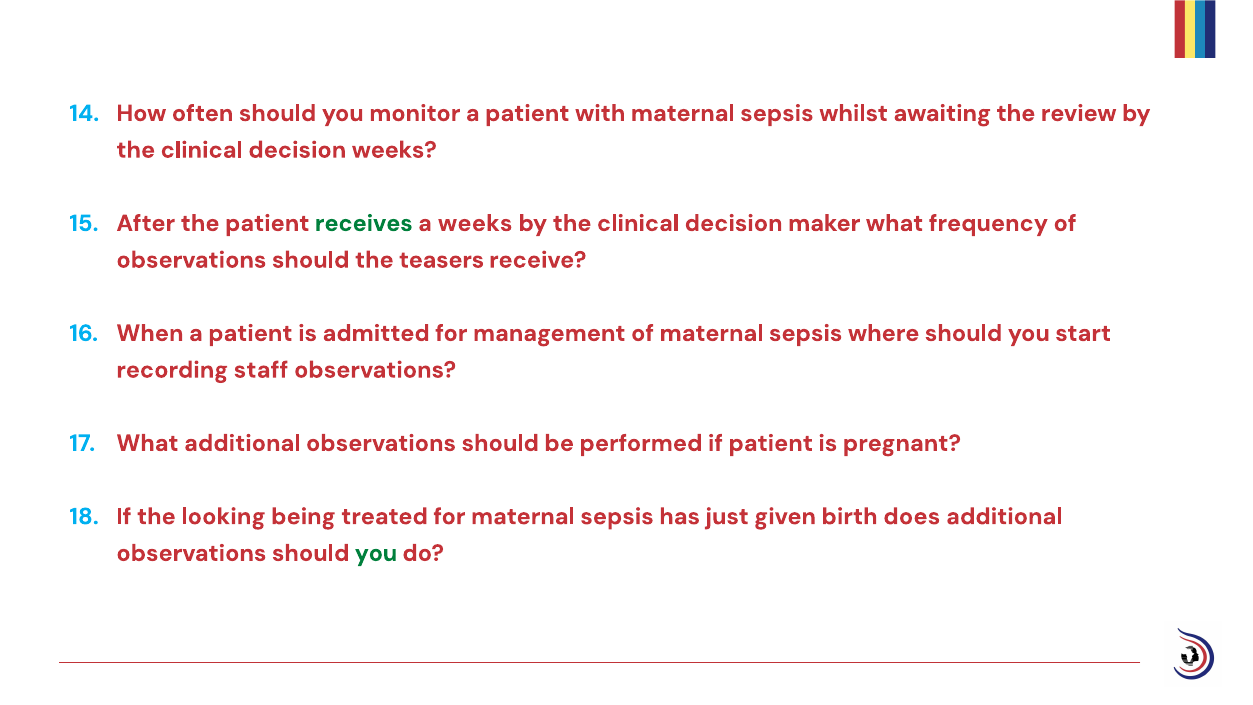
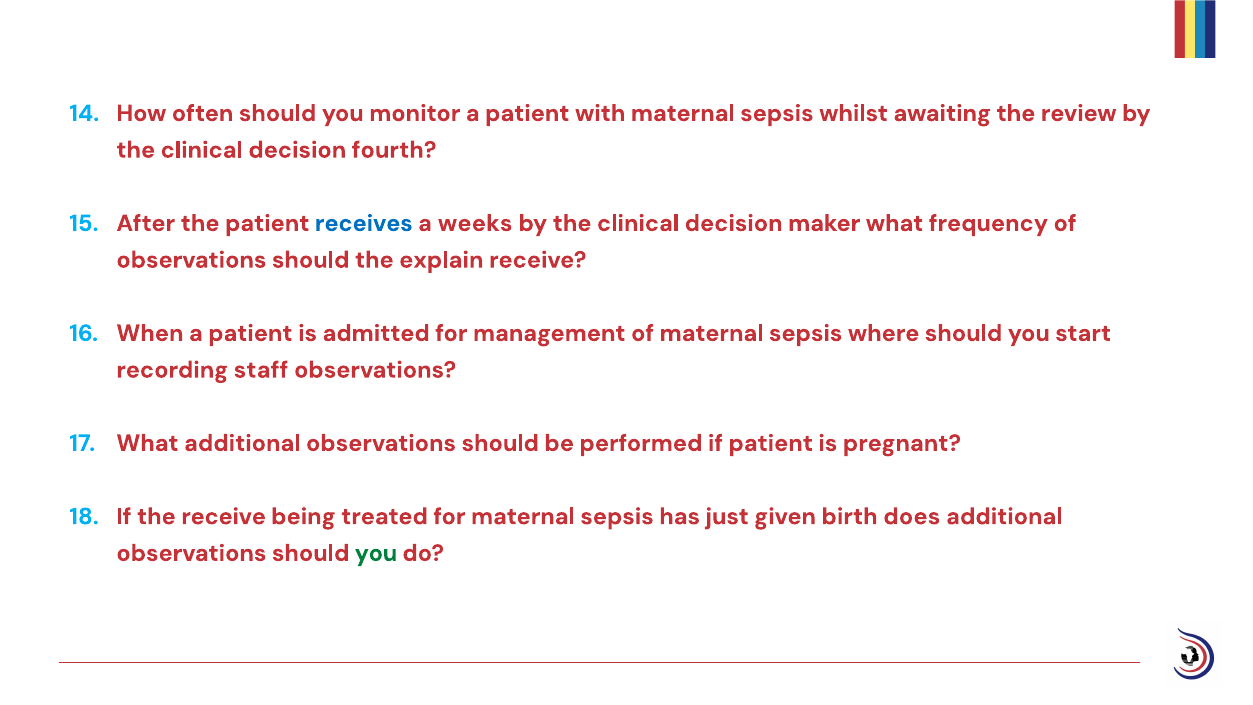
decision weeks: weeks -> fourth
receives colour: green -> blue
teasers: teasers -> explain
the looking: looking -> receive
